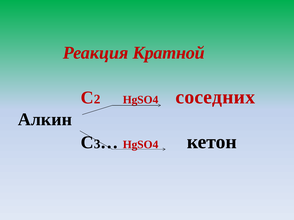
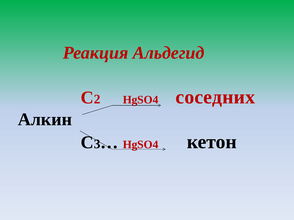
Кратной: Кратной -> Альдегид
